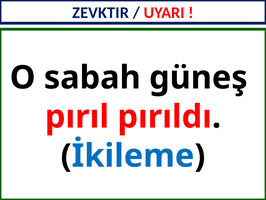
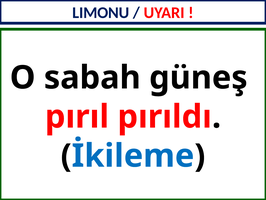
ZEVKTIR: ZEVKTIR -> LIMONU
